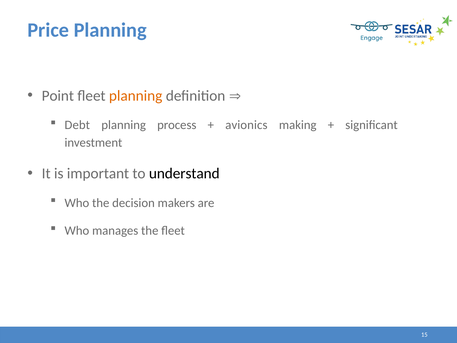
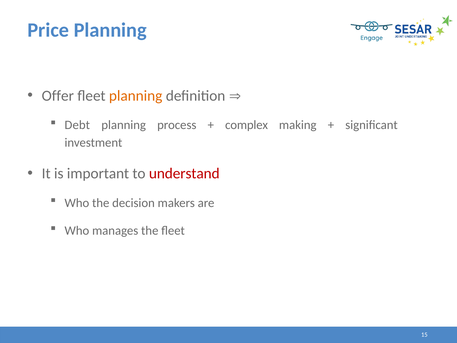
Point: Point -> Offer
avionics: avionics -> complex
understand colour: black -> red
